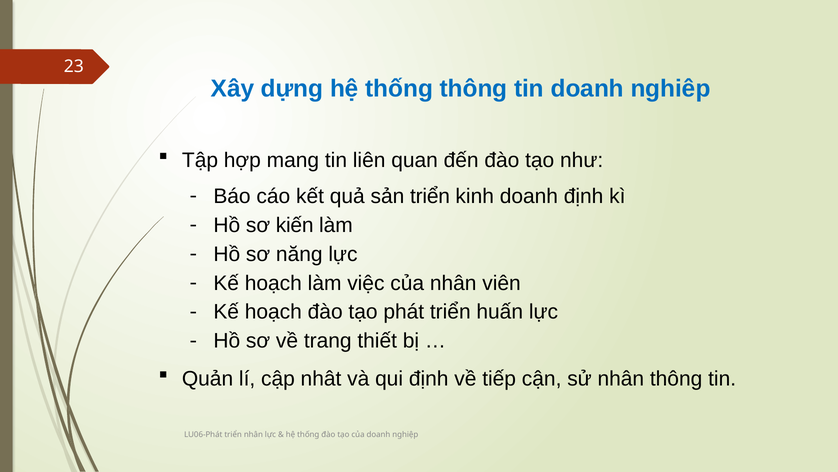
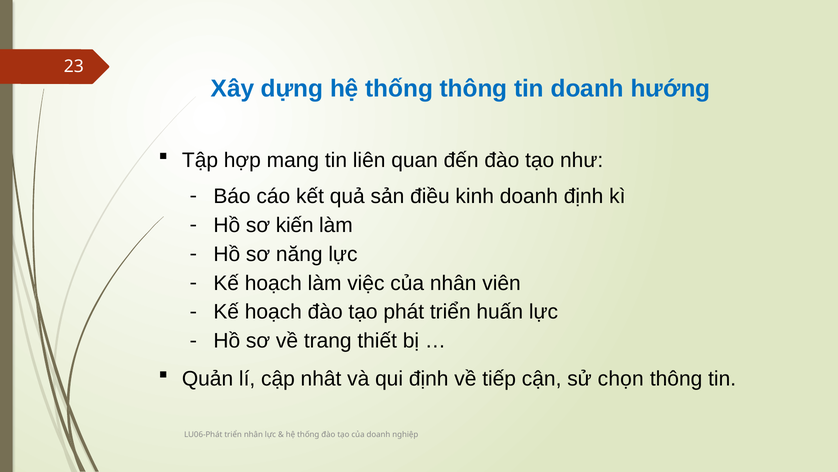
nghiêp: nghiêp -> hướng
sản triển: triển -> điều
sử nhân: nhân -> chọn
